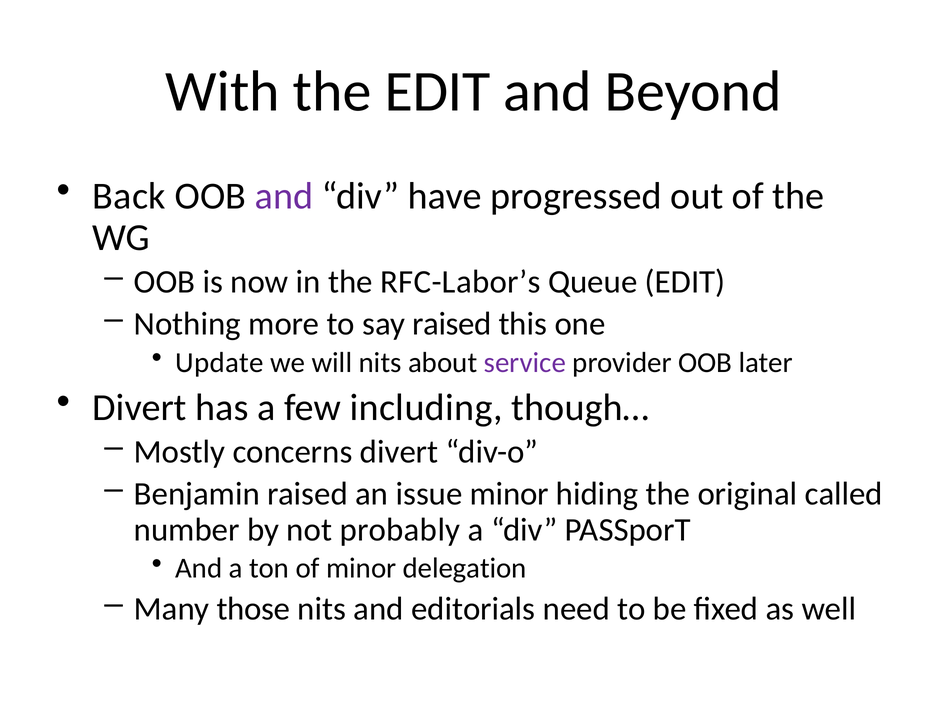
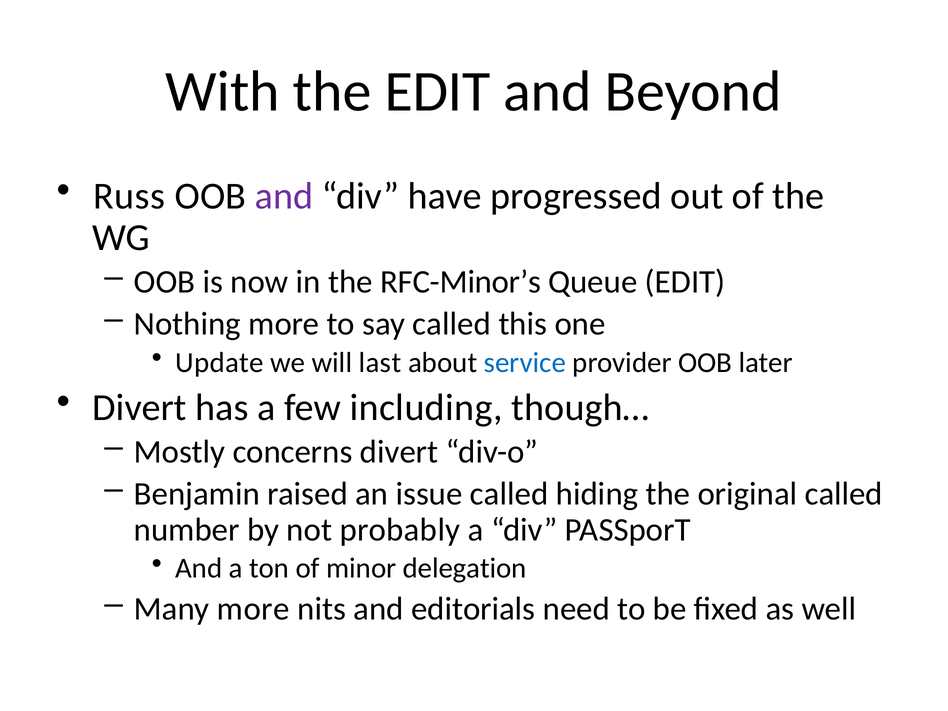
Back: Back -> Russ
RFC-Labor’s: RFC-Labor’s -> RFC-Minor’s
say raised: raised -> called
will nits: nits -> last
service colour: purple -> blue
issue minor: minor -> called
Many those: those -> more
